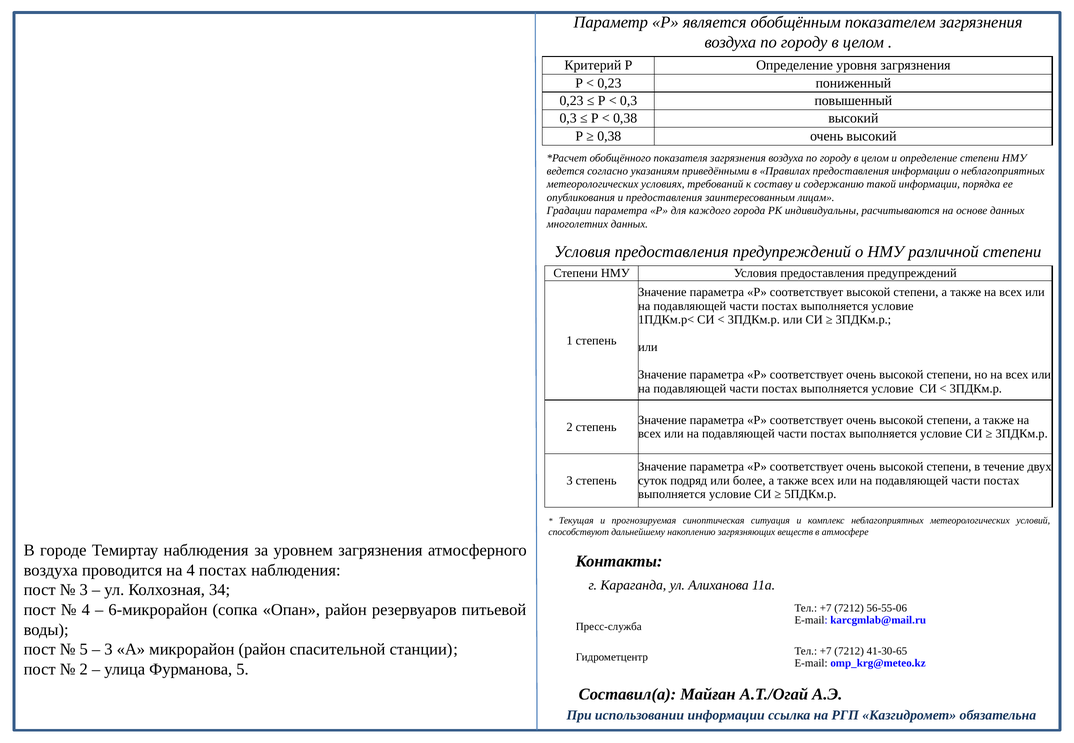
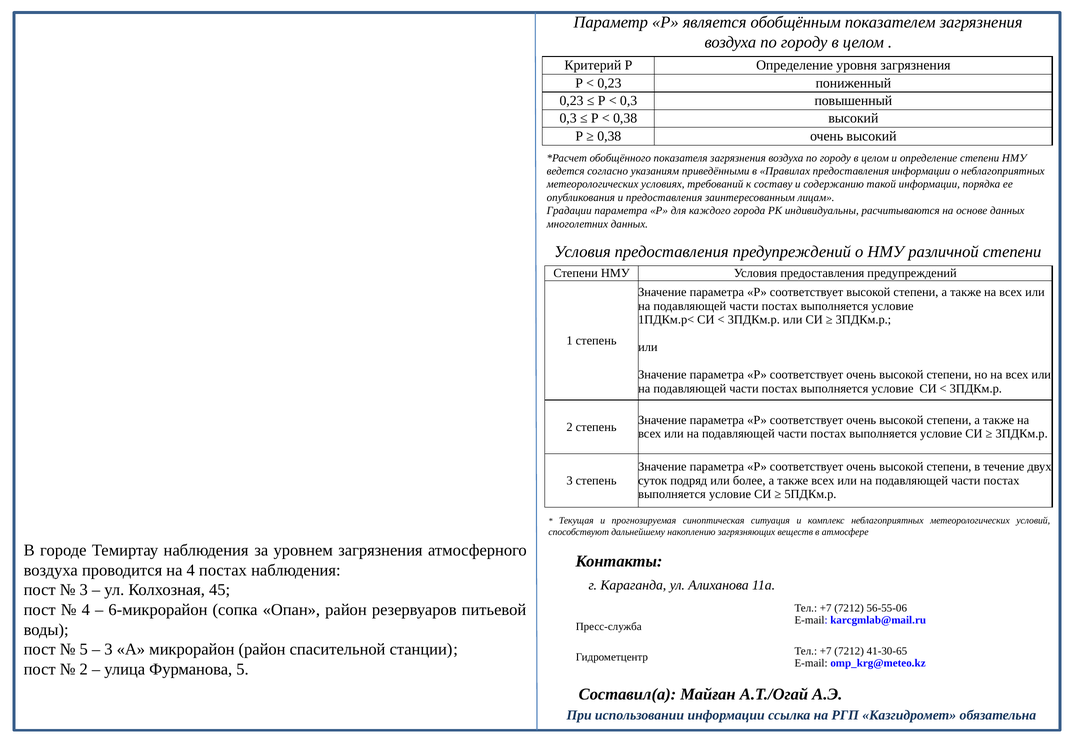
34: 34 -> 45
